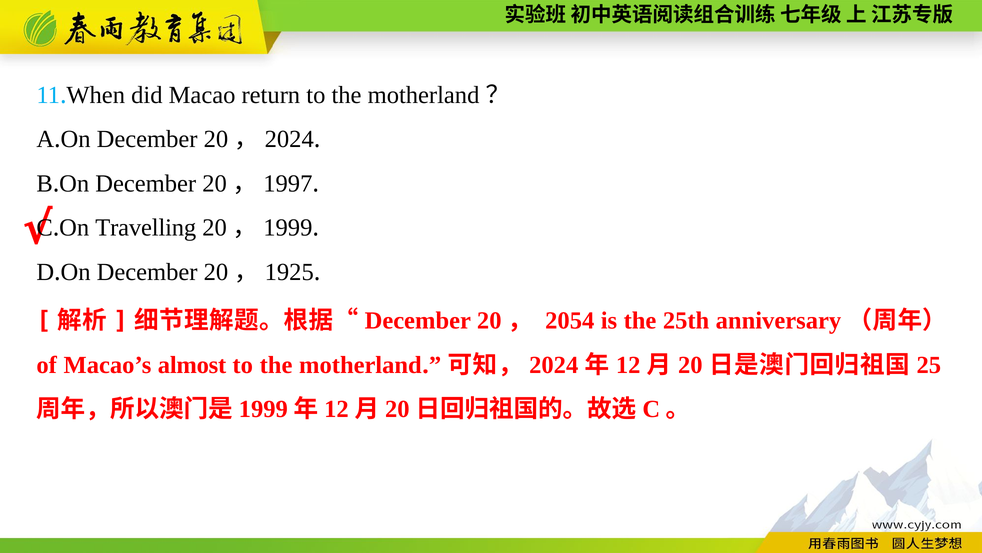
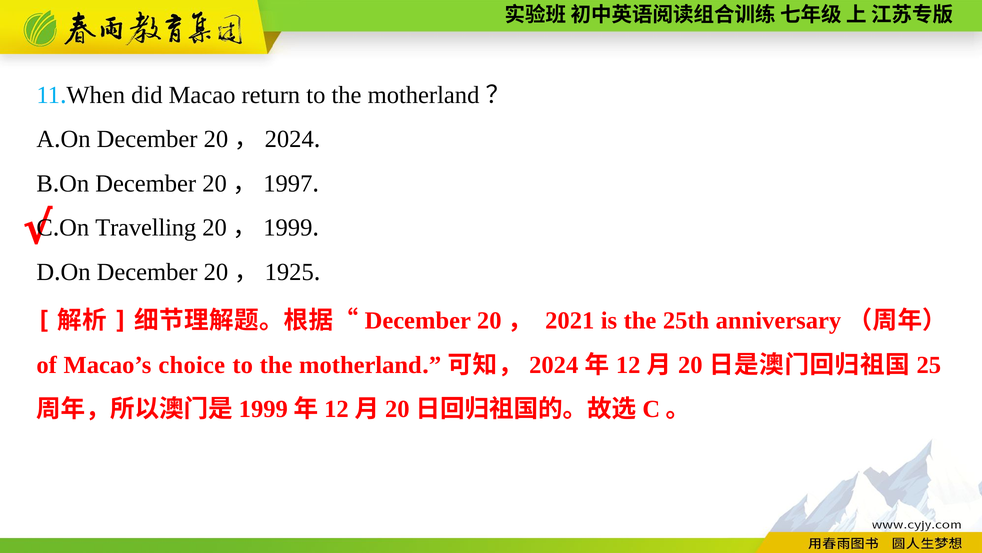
2054: 2054 -> 2021
almost: almost -> choice
